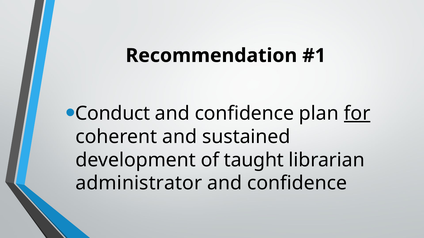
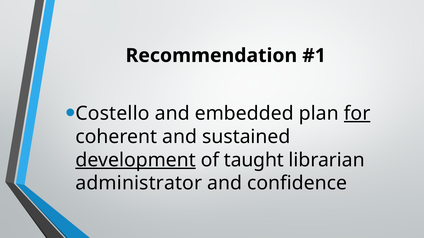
Conduct: Conduct -> Costello
confidence at (244, 114): confidence -> embedded
development underline: none -> present
